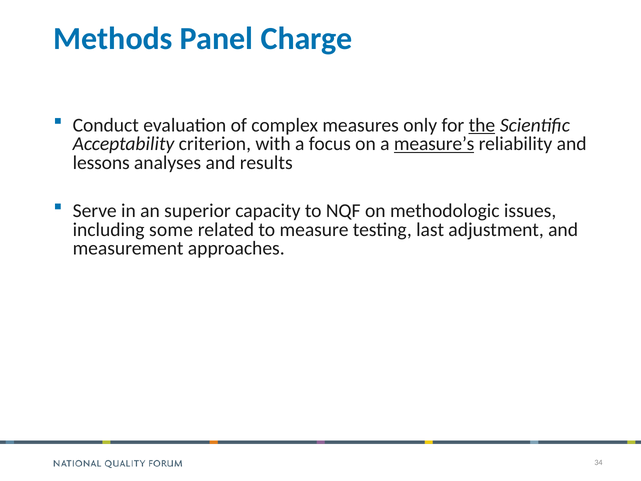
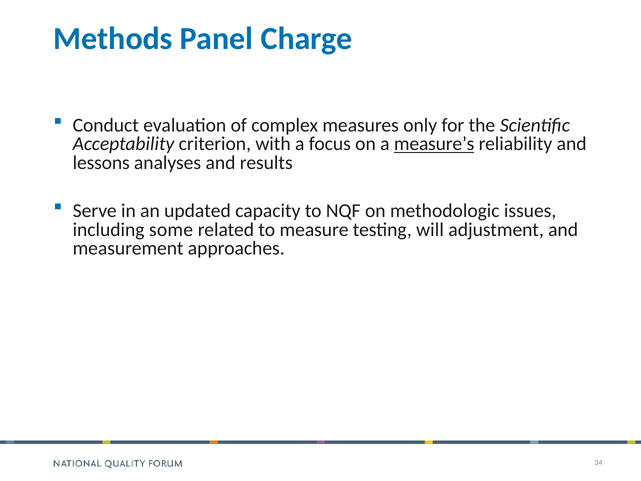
the underline: present -> none
superior: superior -> updated
last: last -> will
